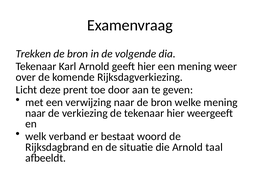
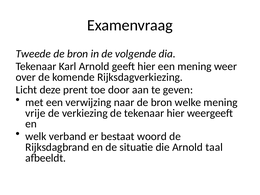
Trekken: Trekken -> Tweede
naar at (36, 113): naar -> vrije
